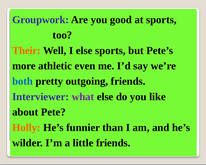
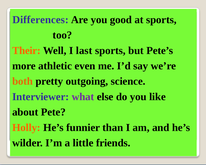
Groupwork: Groupwork -> Differences
I else: else -> last
both colour: blue -> orange
outgoing friends: friends -> science
